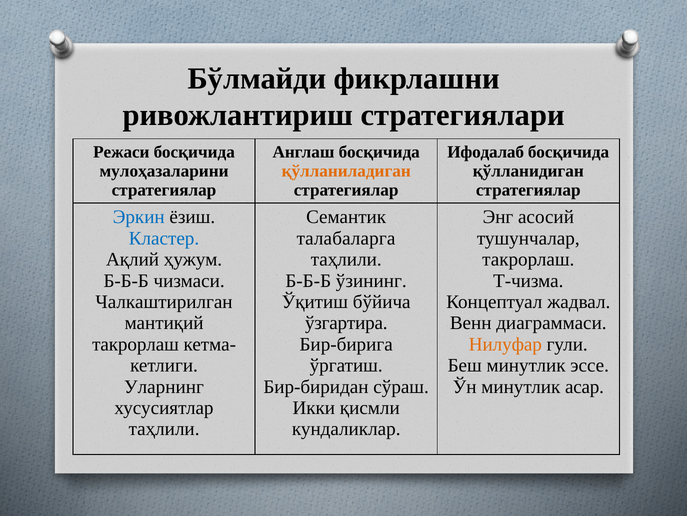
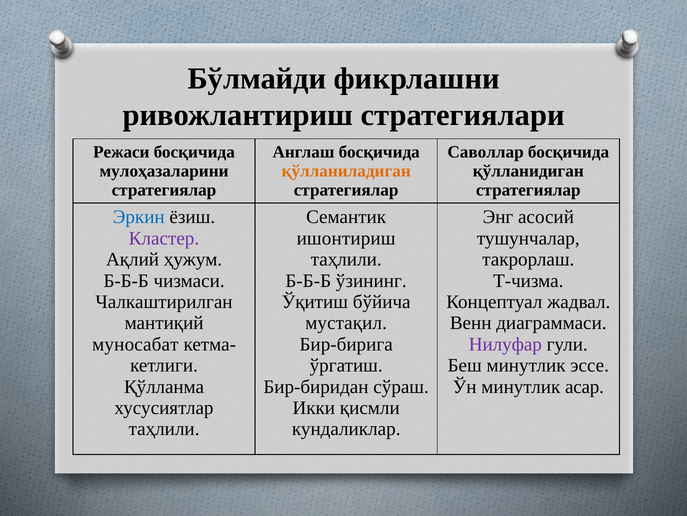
Ифодалаб: Ифодалаб -> Саволлар
Кластер colour: blue -> purple
талабаларга: талабаларга -> ишонтириш
ўзгартира: ўзгартира -> мустақил
такрорлаш at (136, 344): такрорлаш -> муносабат
Нилуфар colour: orange -> purple
Уларнинг: Уларнинг -> Қўлланма
